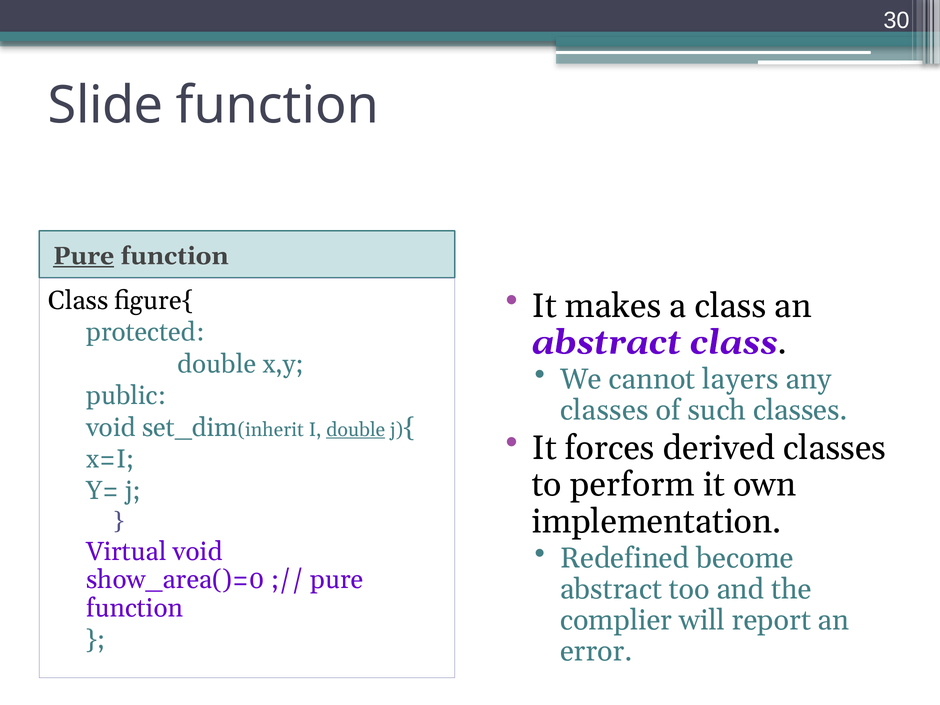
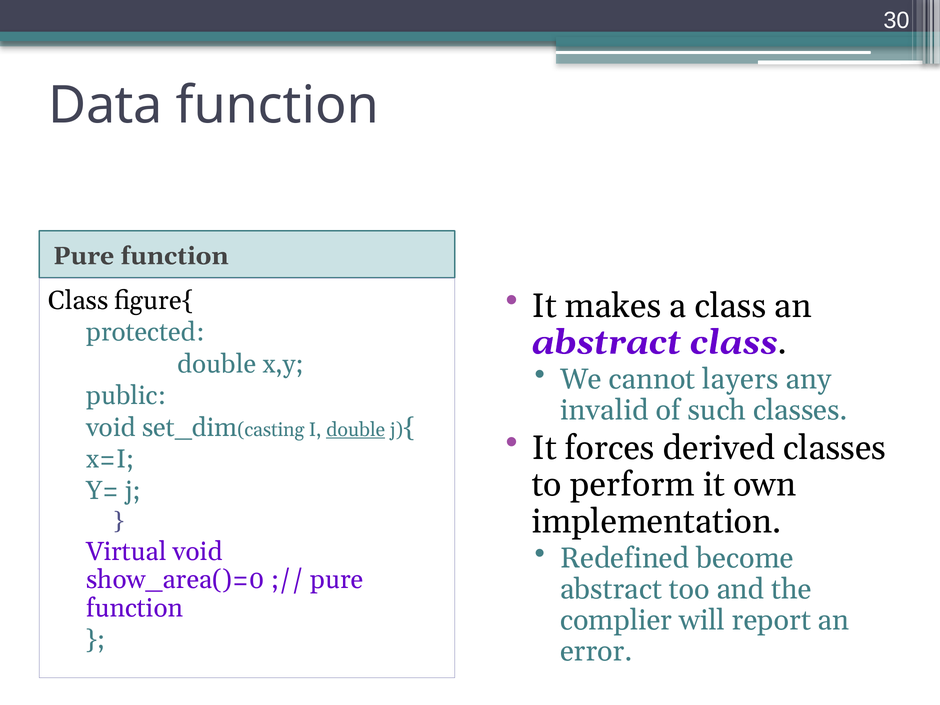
Slide: Slide -> Data
Pure at (84, 256) underline: present -> none
classes at (604, 410): classes -> invalid
inherit: inherit -> casting
